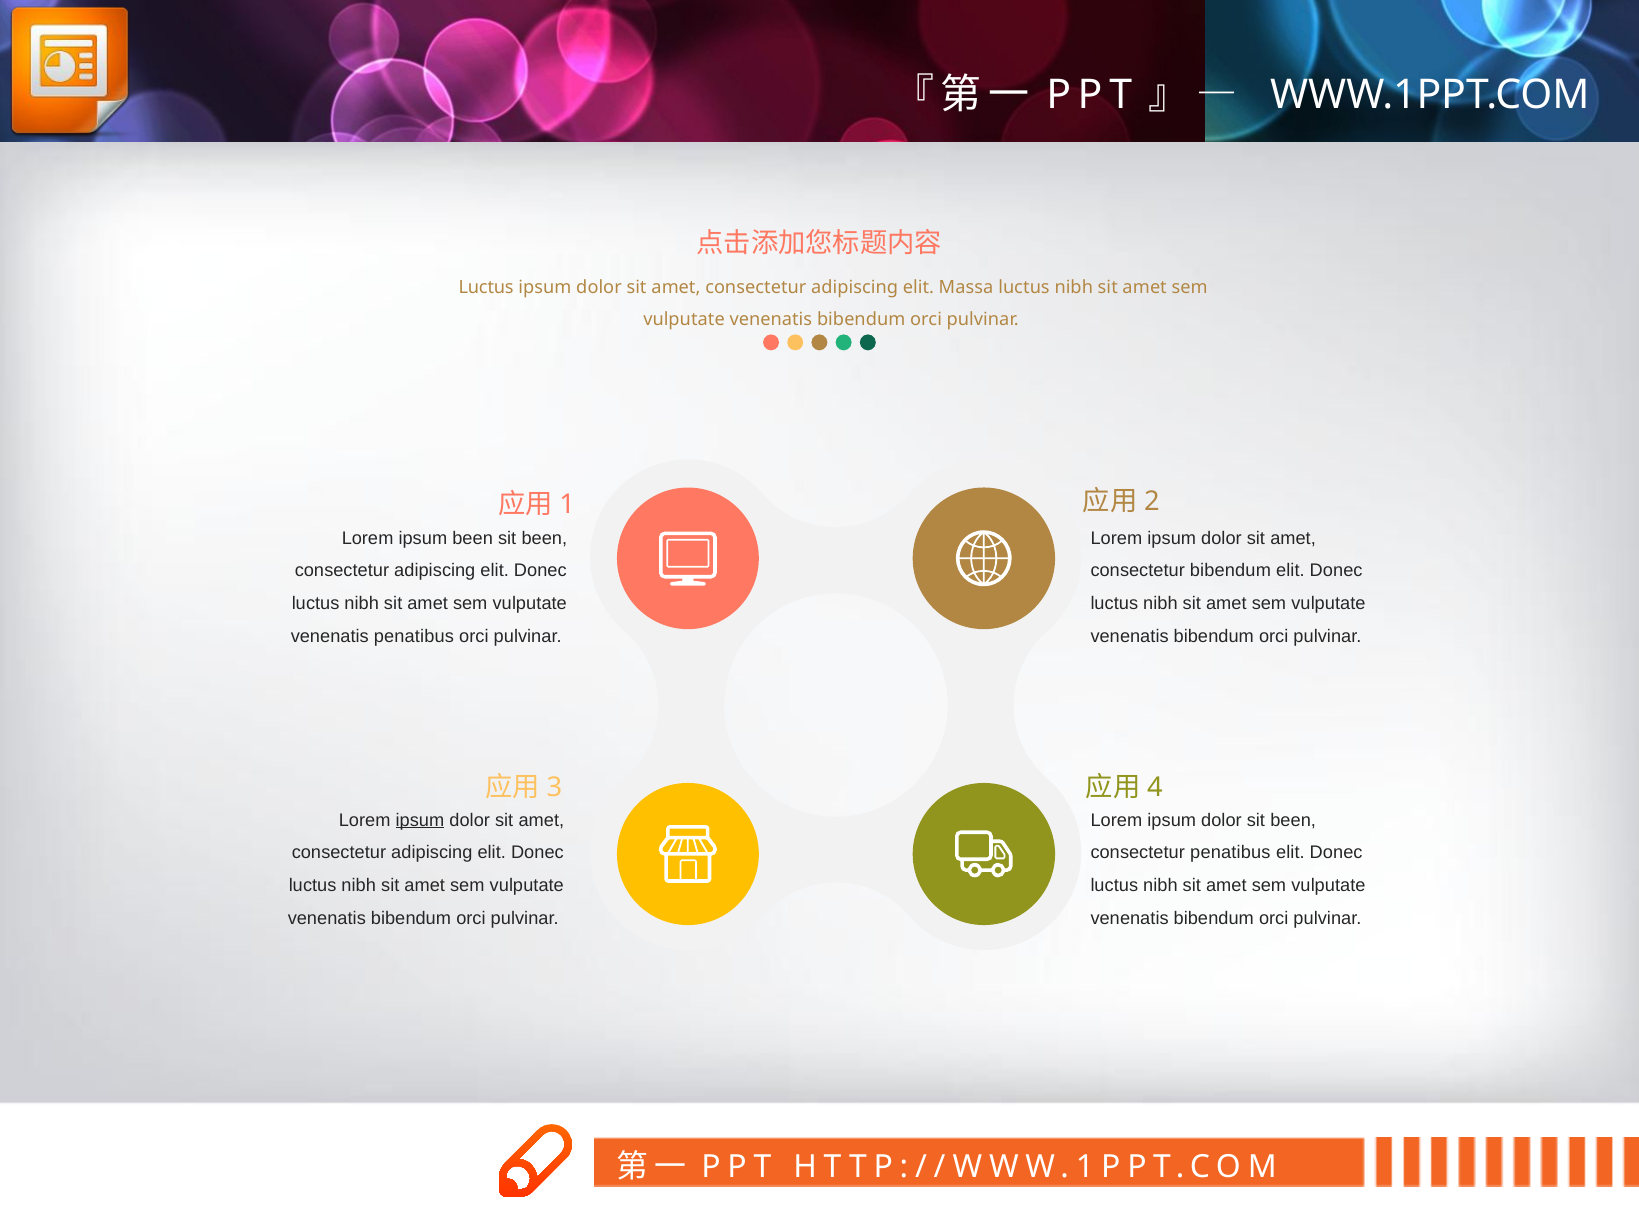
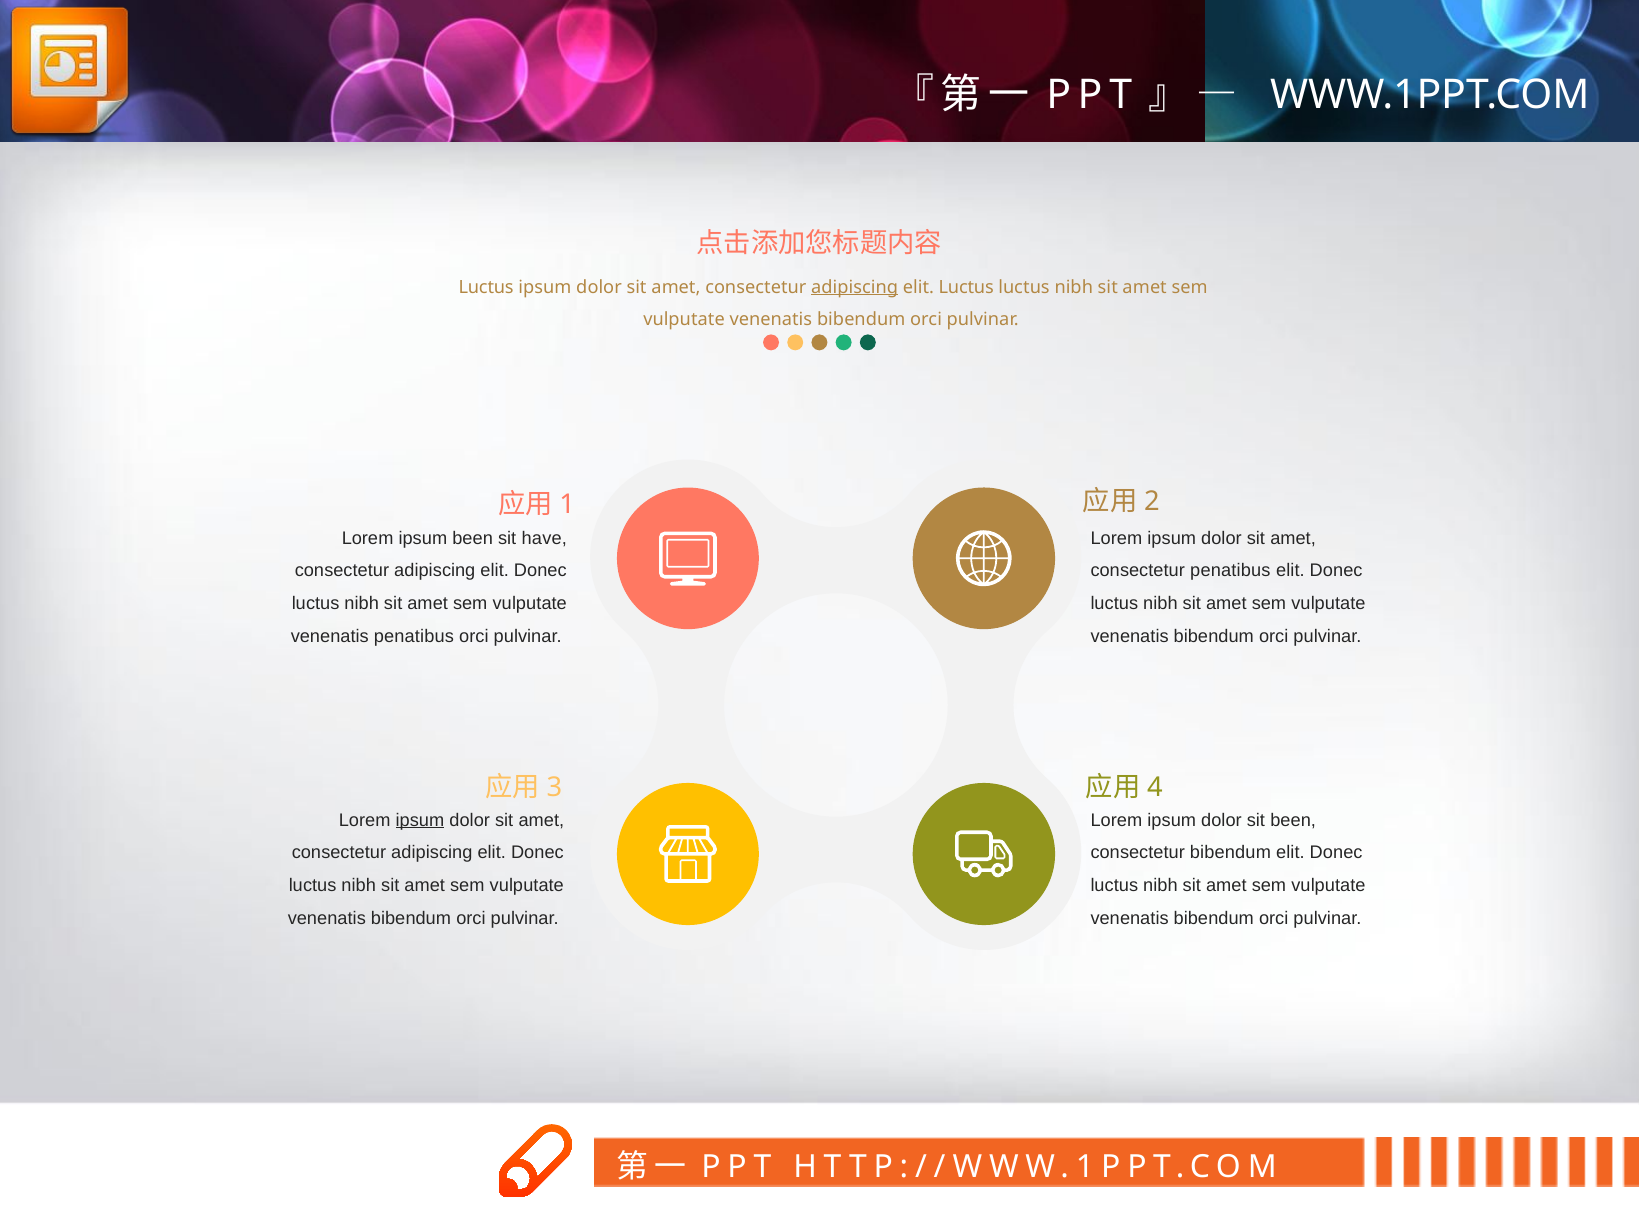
adipiscing at (855, 287) underline: none -> present
elit Massa: Massa -> Luctus
been at (544, 538): been -> have
consectetur bibendum: bibendum -> penatibus
consectetur penatibus: penatibus -> bibendum
